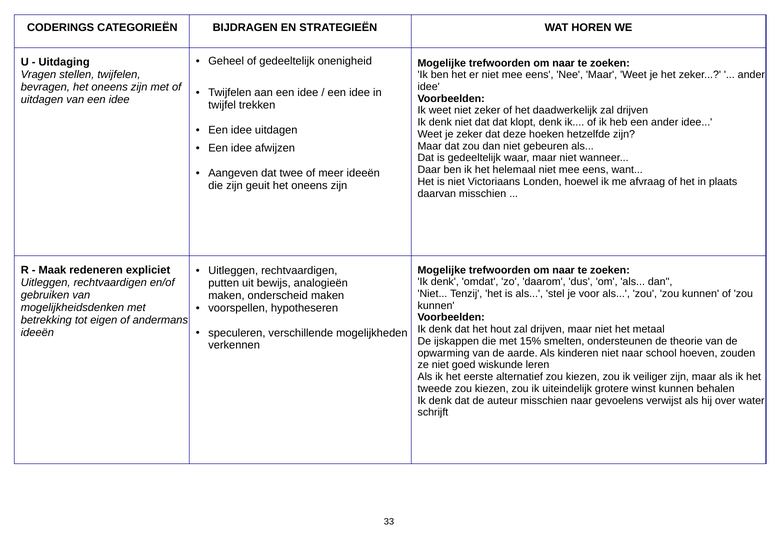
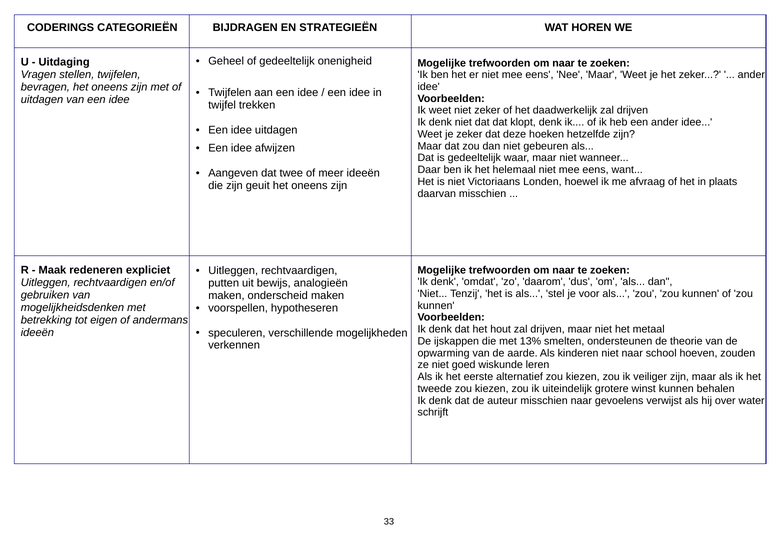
15%: 15% -> 13%
